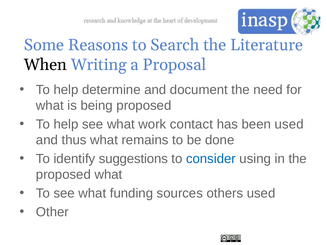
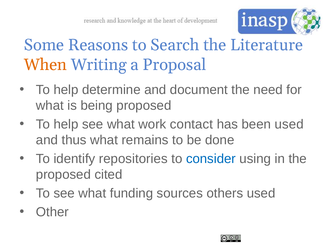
When colour: black -> orange
suggestions: suggestions -> repositories
proposed what: what -> cited
